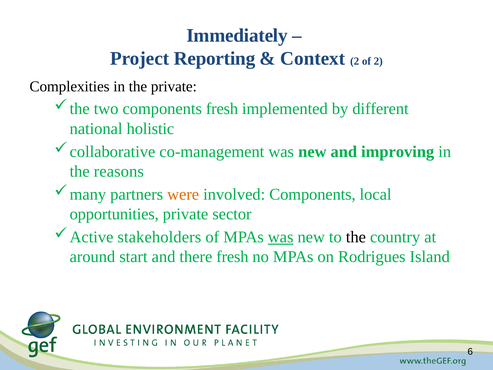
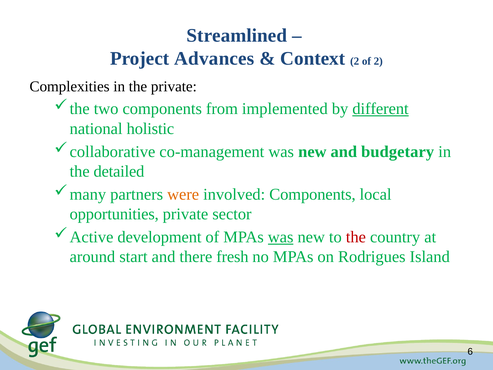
Immediately: Immediately -> Streamlined
Reporting: Reporting -> Advances
components fresh: fresh -> from
different underline: none -> present
improving: improving -> budgetary
reasons: reasons -> detailed
stakeholders: stakeholders -> development
the at (356, 237) colour: black -> red
